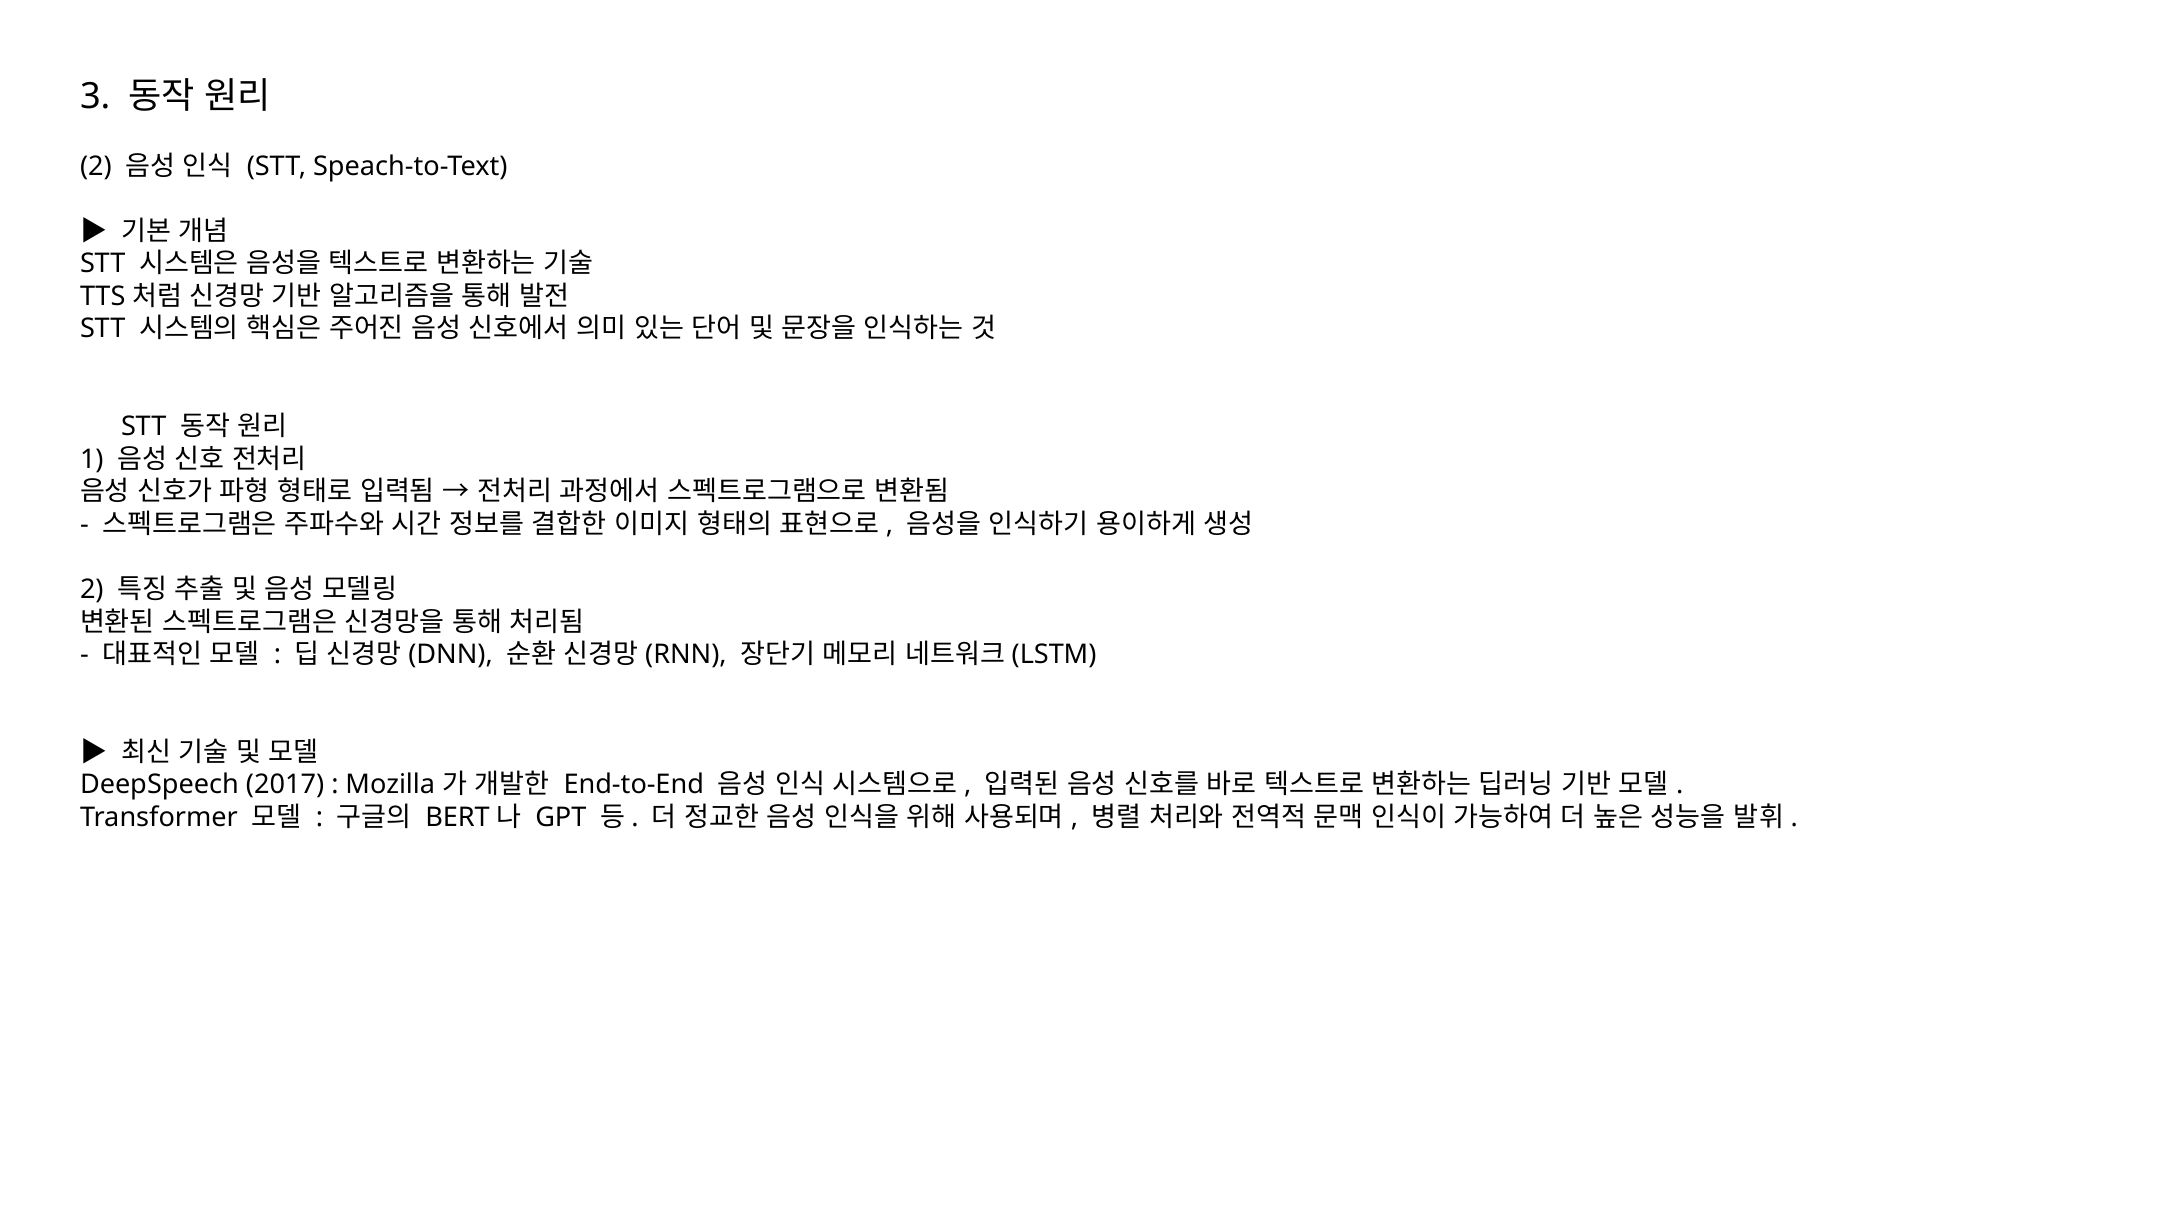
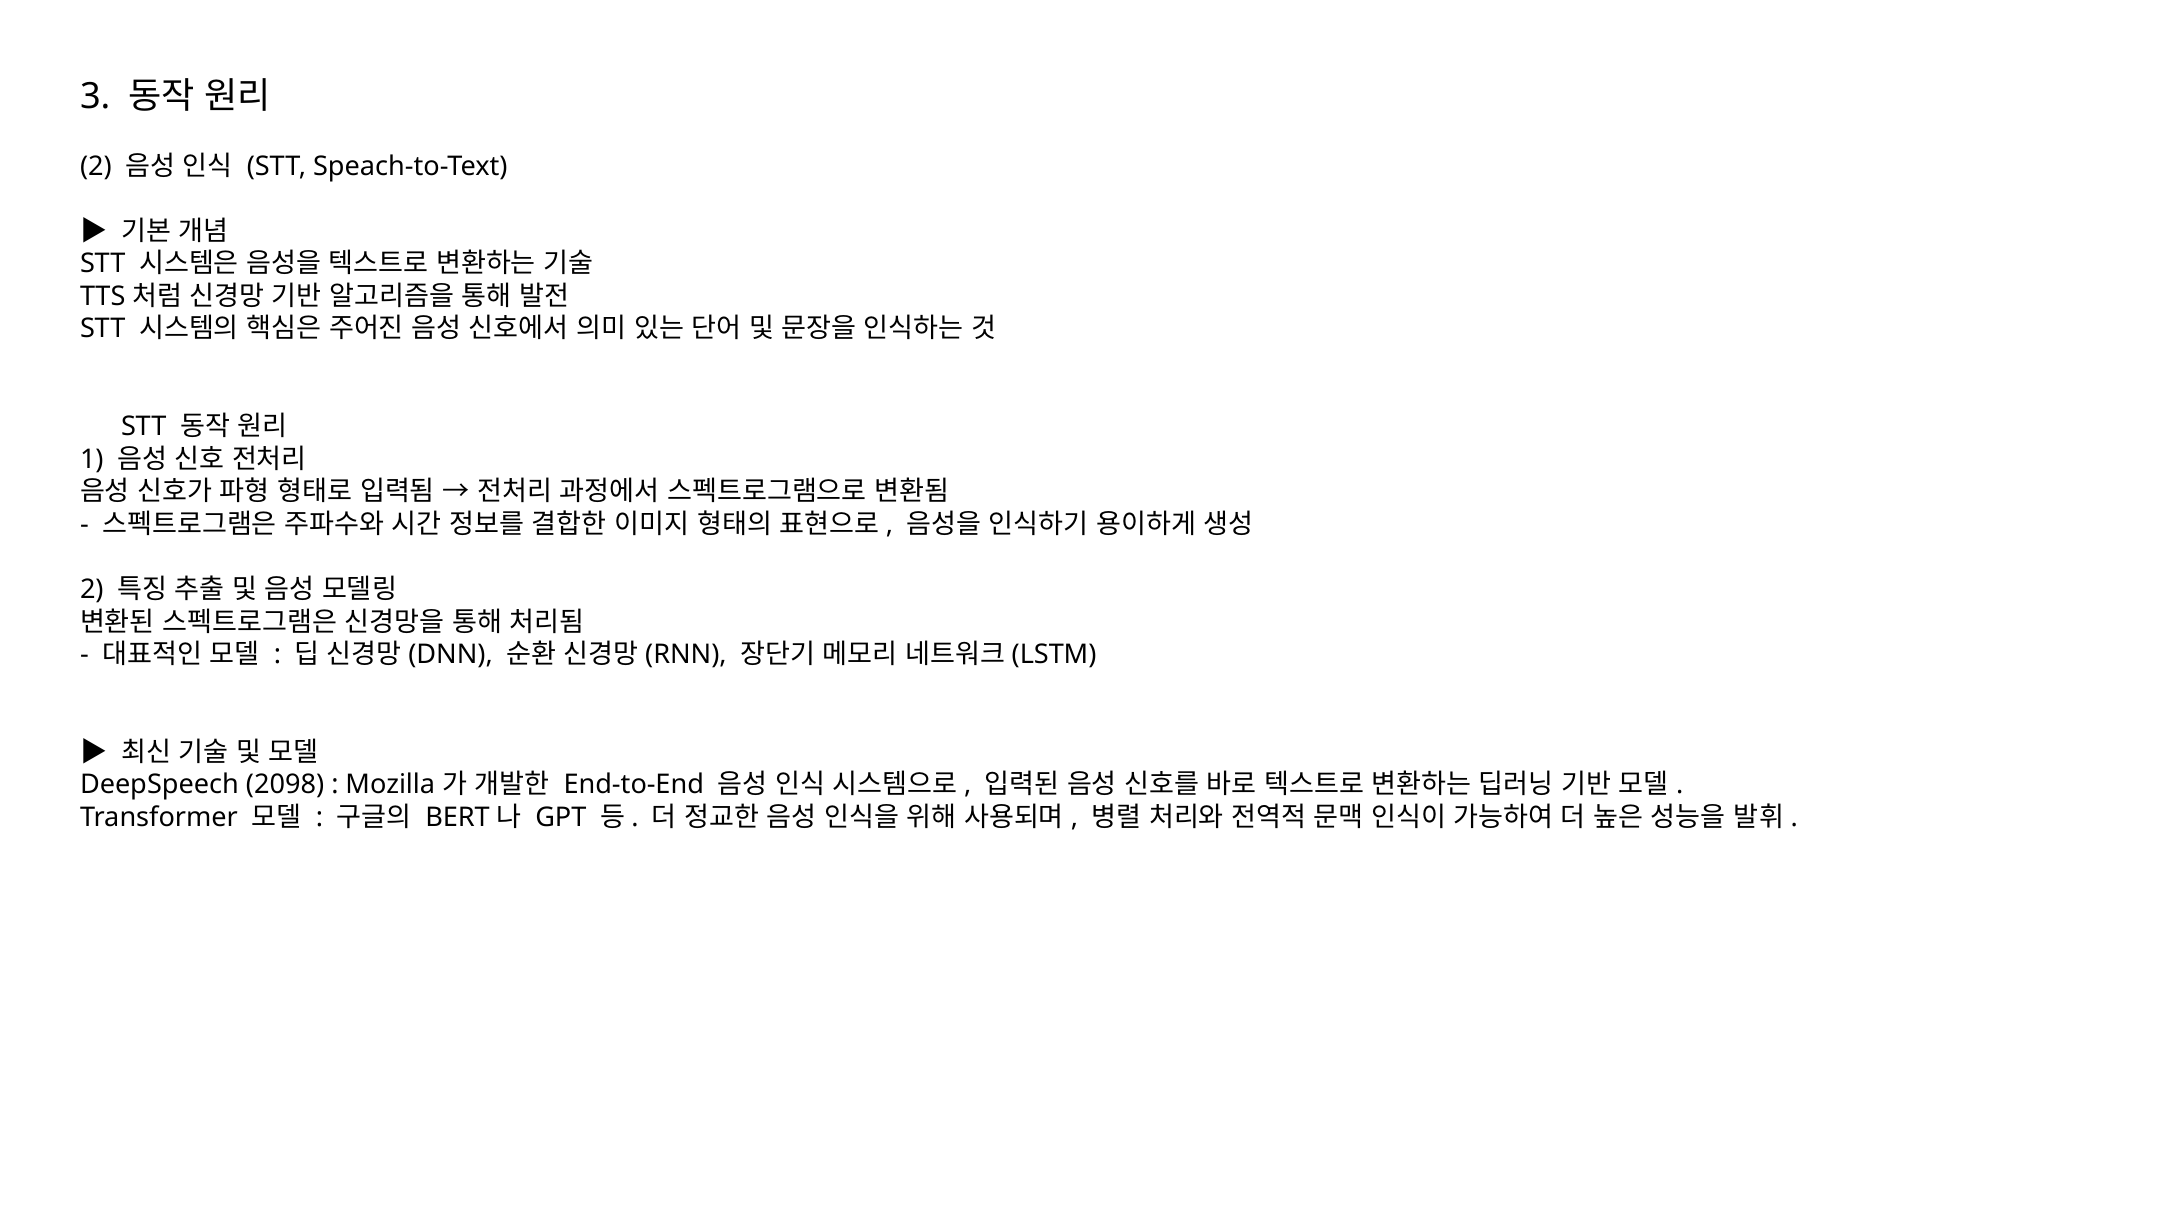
2017: 2017 -> 2098
